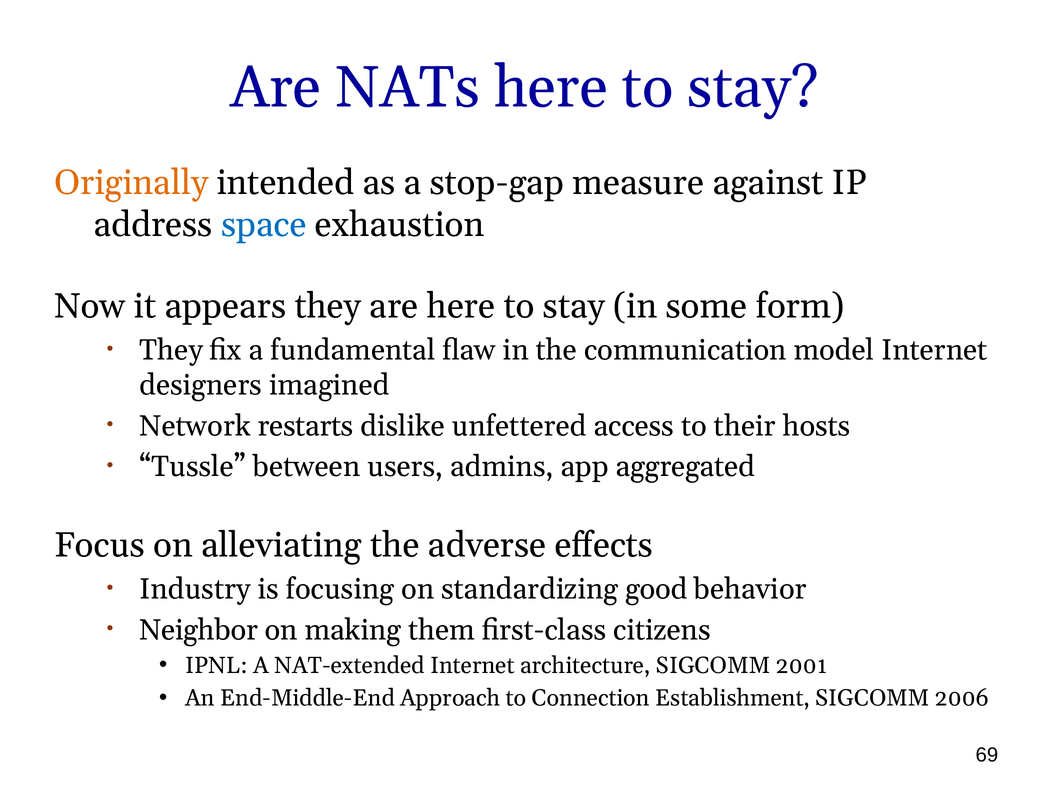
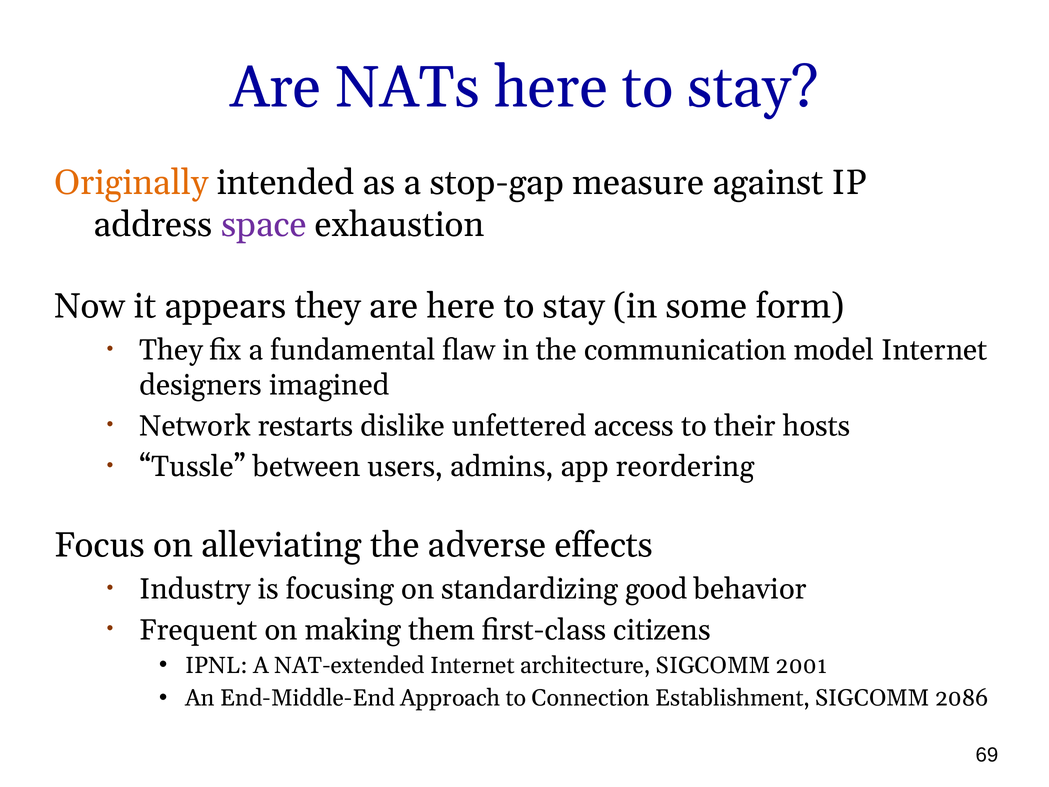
space colour: blue -> purple
aggregated: aggregated -> reordering
Neighbor: Neighbor -> Frequent
2006: 2006 -> 2086
